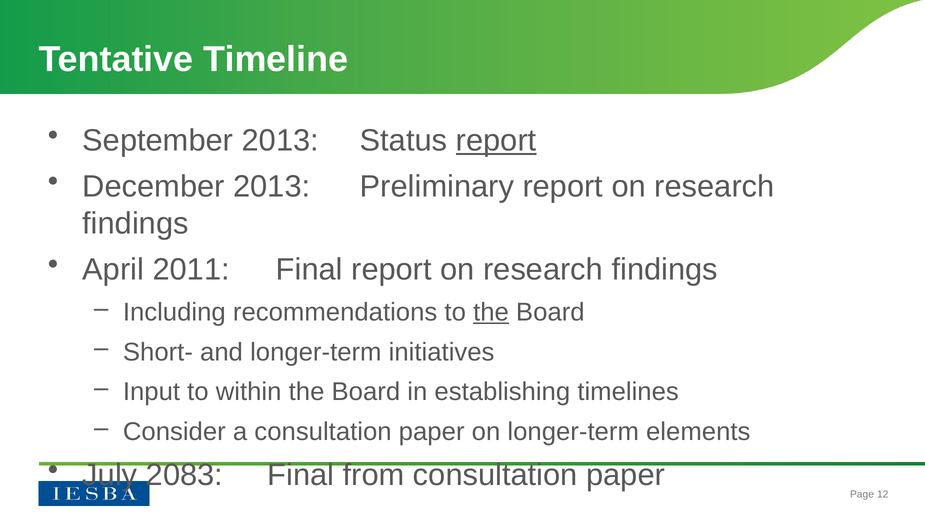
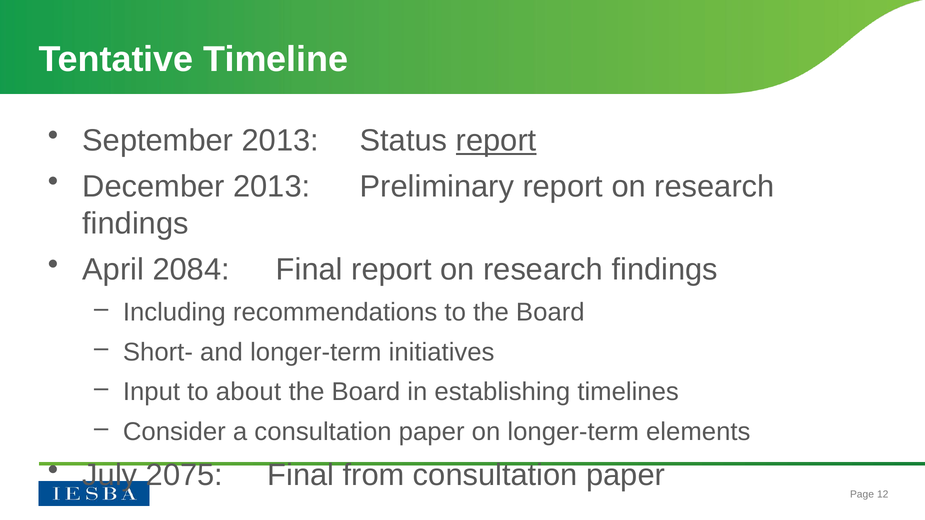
2011: 2011 -> 2084
the at (491, 312) underline: present -> none
within: within -> about
2083: 2083 -> 2075
